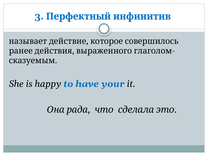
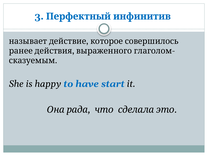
your: your -> start
